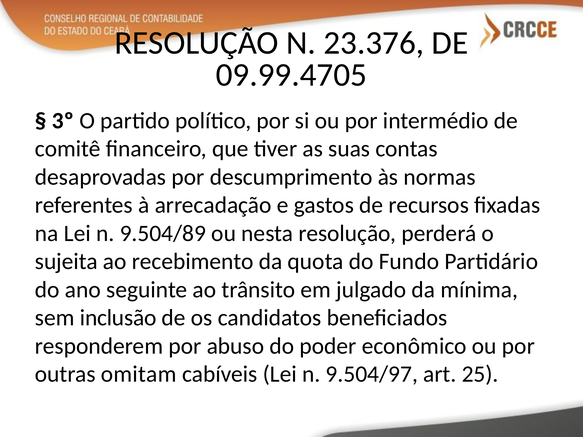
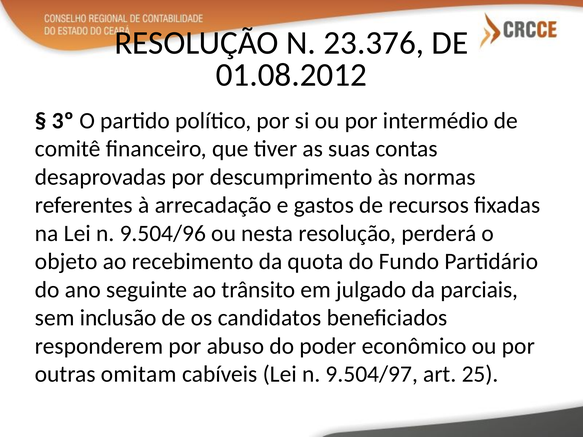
09.99.4705: 09.99.4705 -> 01.08.2012
9.504/89: 9.504/89 -> 9.504/96
sujeita: sujeita -> objeto
mínima: mínima -> parciais
